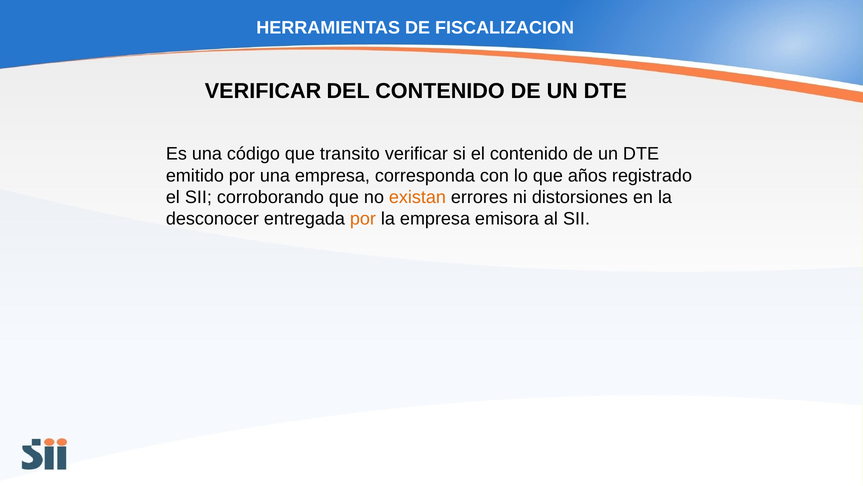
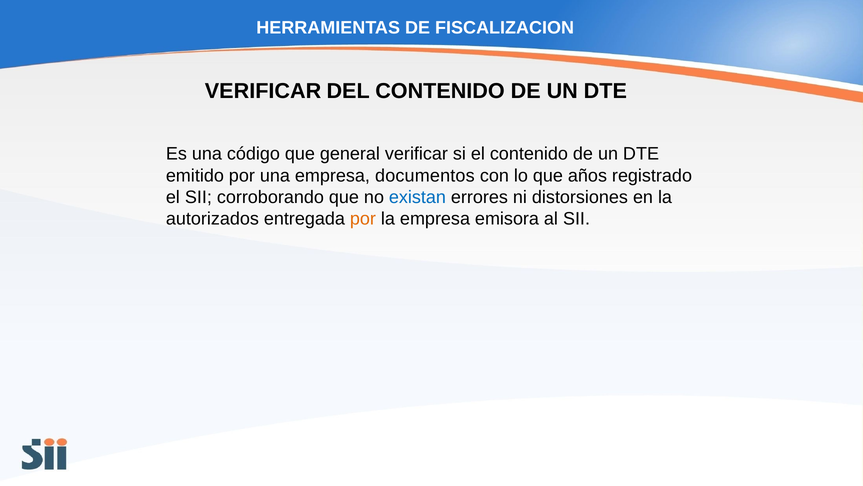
transito: transito -> general
corresponda: corresponda -> documentos
existan colour: orange -> blue
desconocer: desconocer -> autorizados
